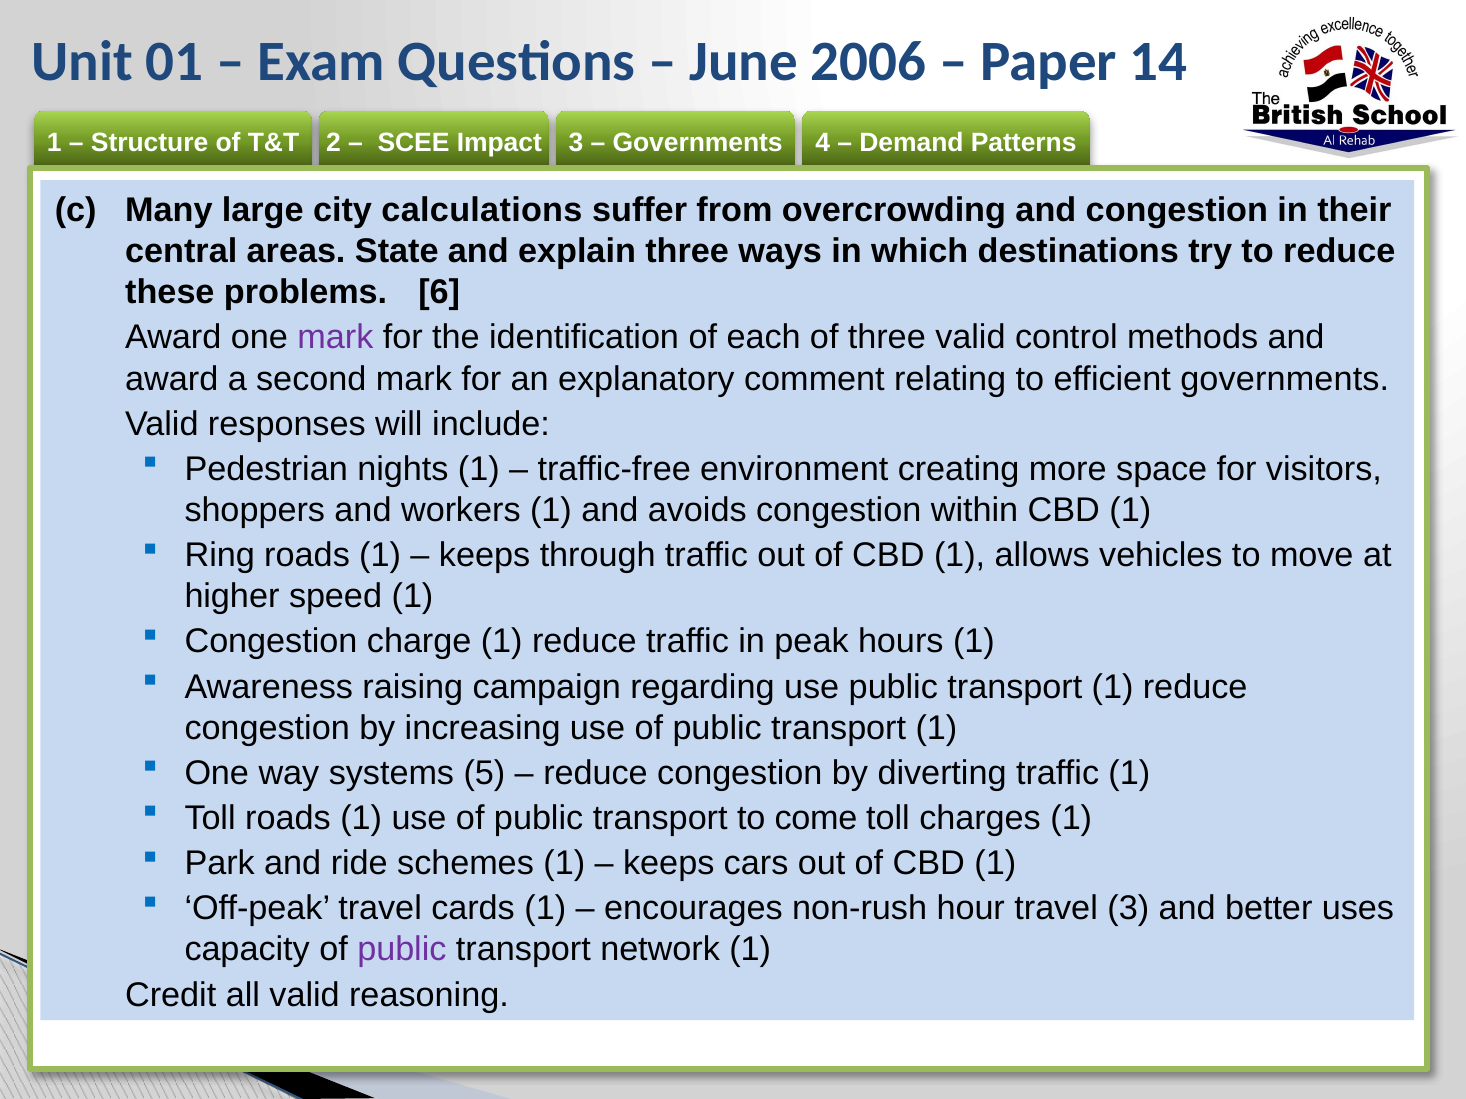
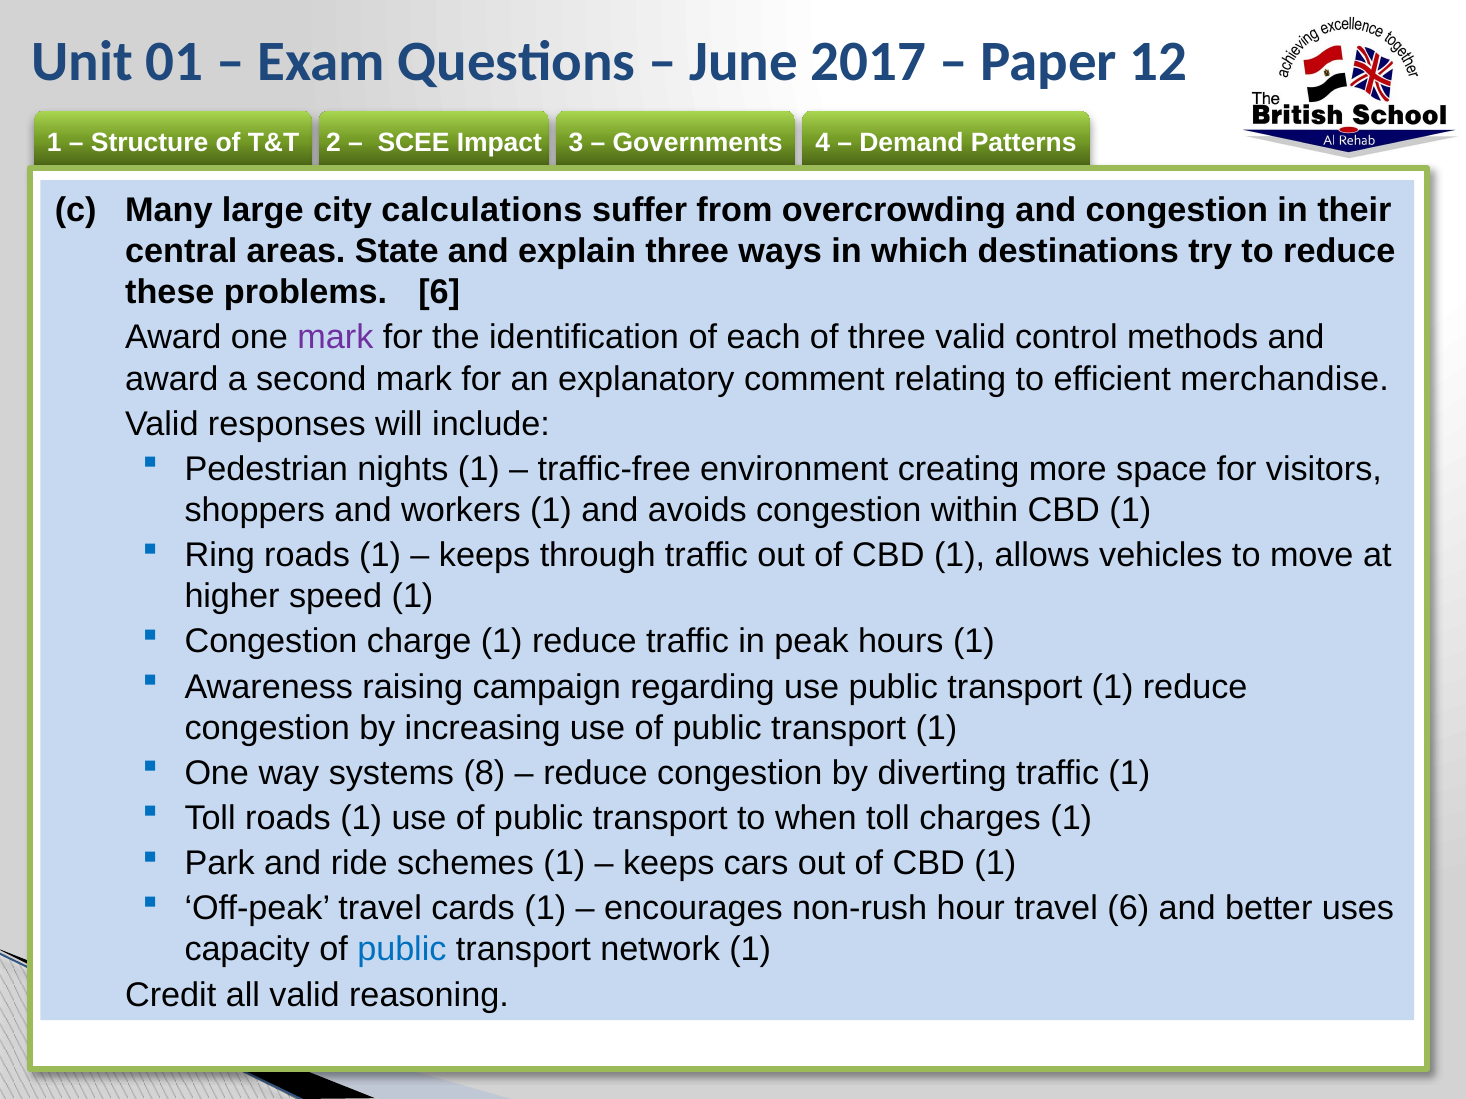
2006: 2006 -> 2017
14: 14 -> 12
efficient governments: governments -> merchandise
5: 5 -> 8
come: come -> when
travel 3: 3 -> 6
public at (402, 950) colour: purple -> blue
